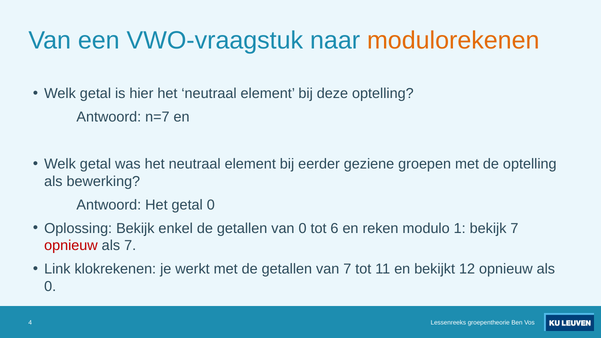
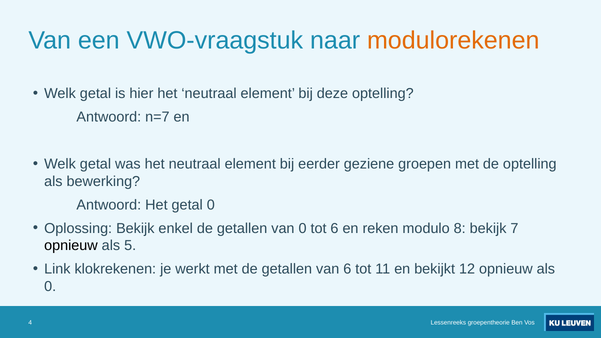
1: 1 -> 8
opnieuw at (71, 246) colour: red -> black
als 7: 7 -> 5
van 7: 7 -> 6
